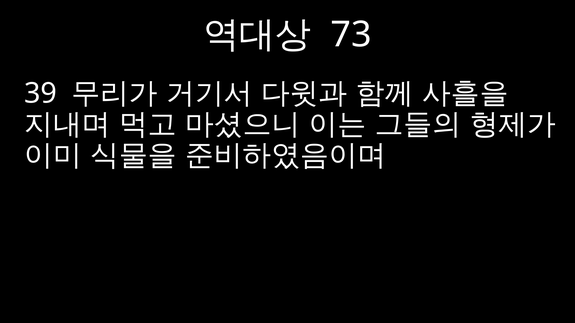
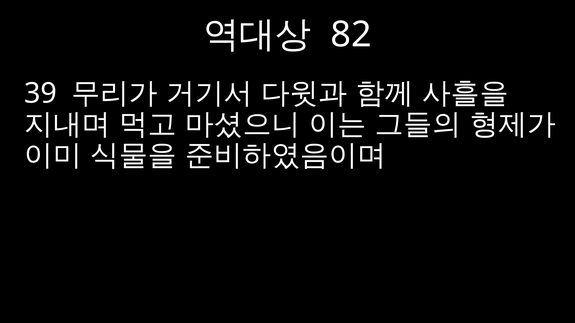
73: 73 -> 82
